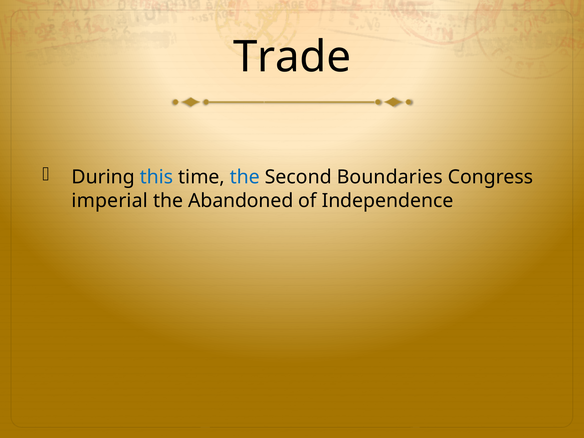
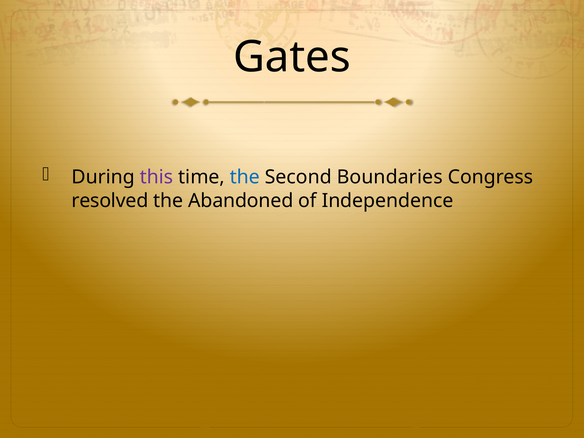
Trade: Trade -> Gates
this colour: blue -> purple
imperial: imperial -> resolved
